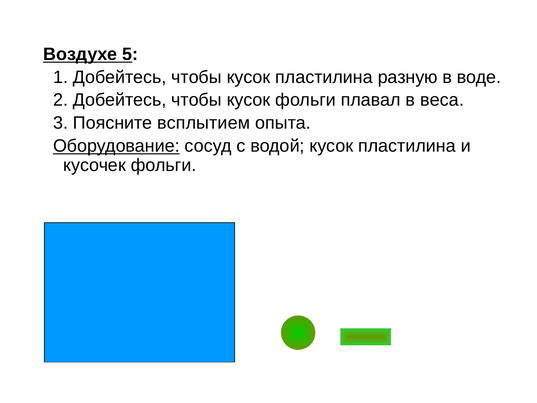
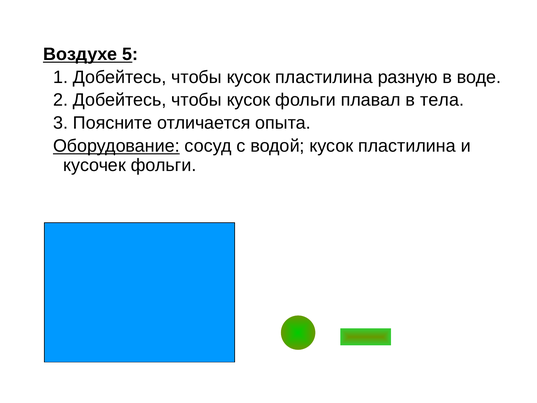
веса: веса -> тела
всплытием: всплытием -> отличается
